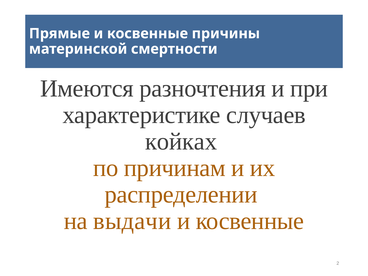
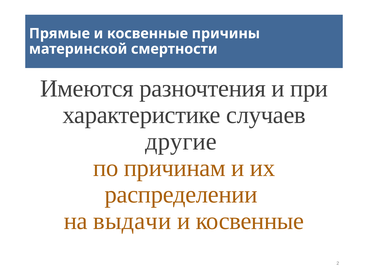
койках: койках -> другие
